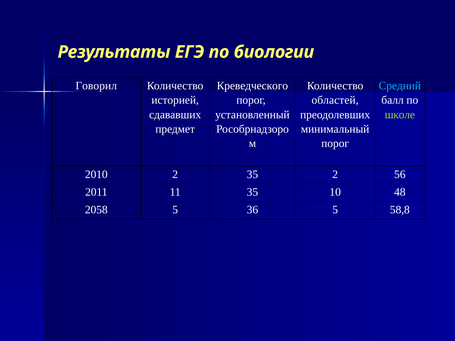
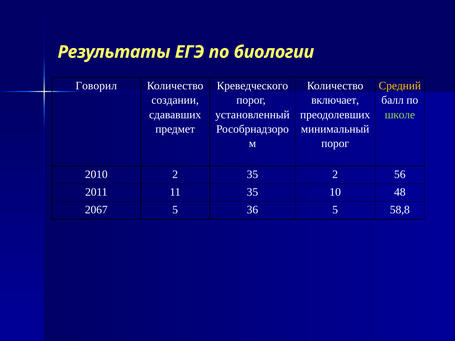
Средний colour: light blue -> yellow
историей: историей -> создании
областей: областей -> включает
2058: 2058 -> 2067
